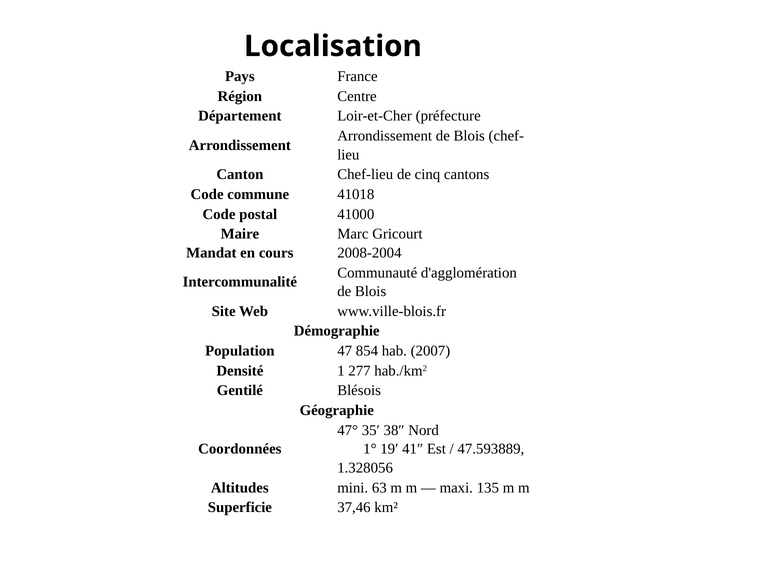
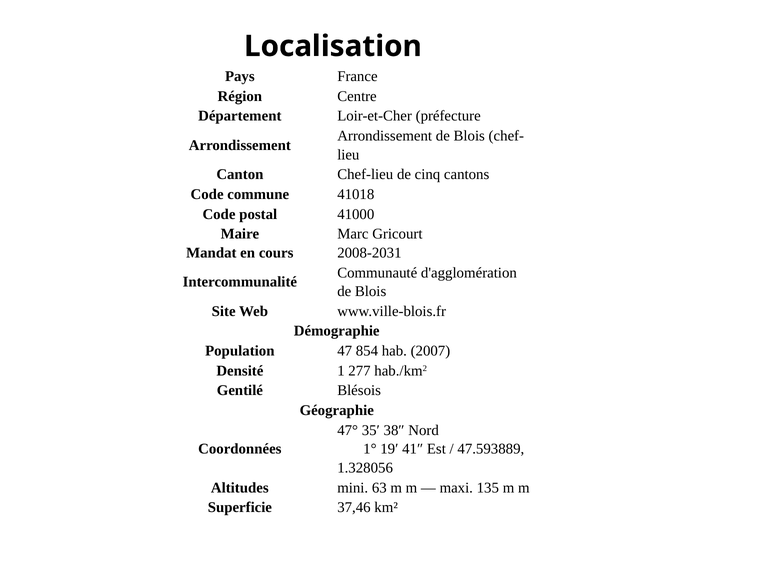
2008-2004: 2008-2004 -> 2008-2031
